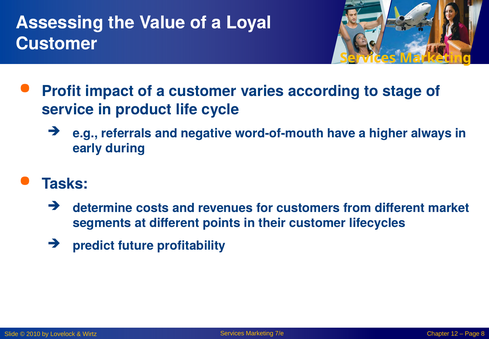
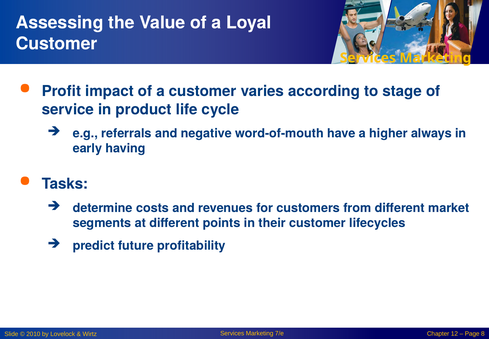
during: during -> having
